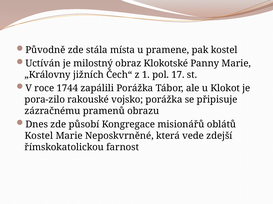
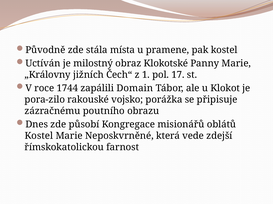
zapálili Porážka: Porážka -> Domain
pramenů: pramenů -> poutního
